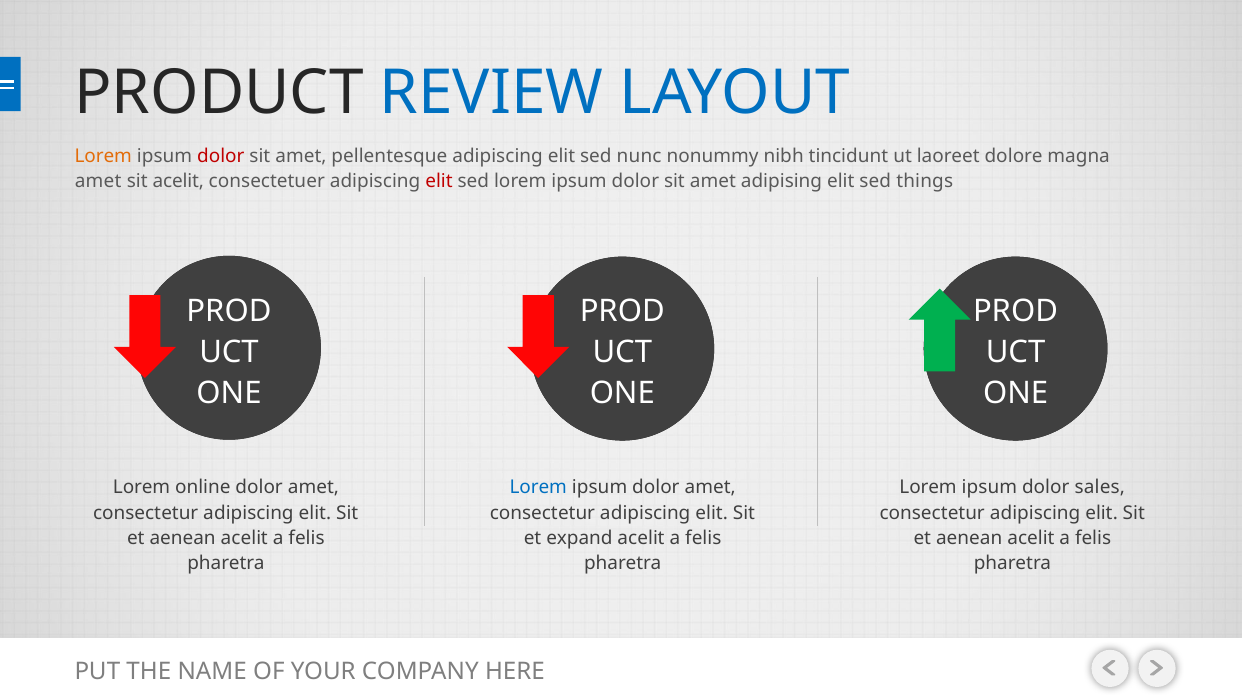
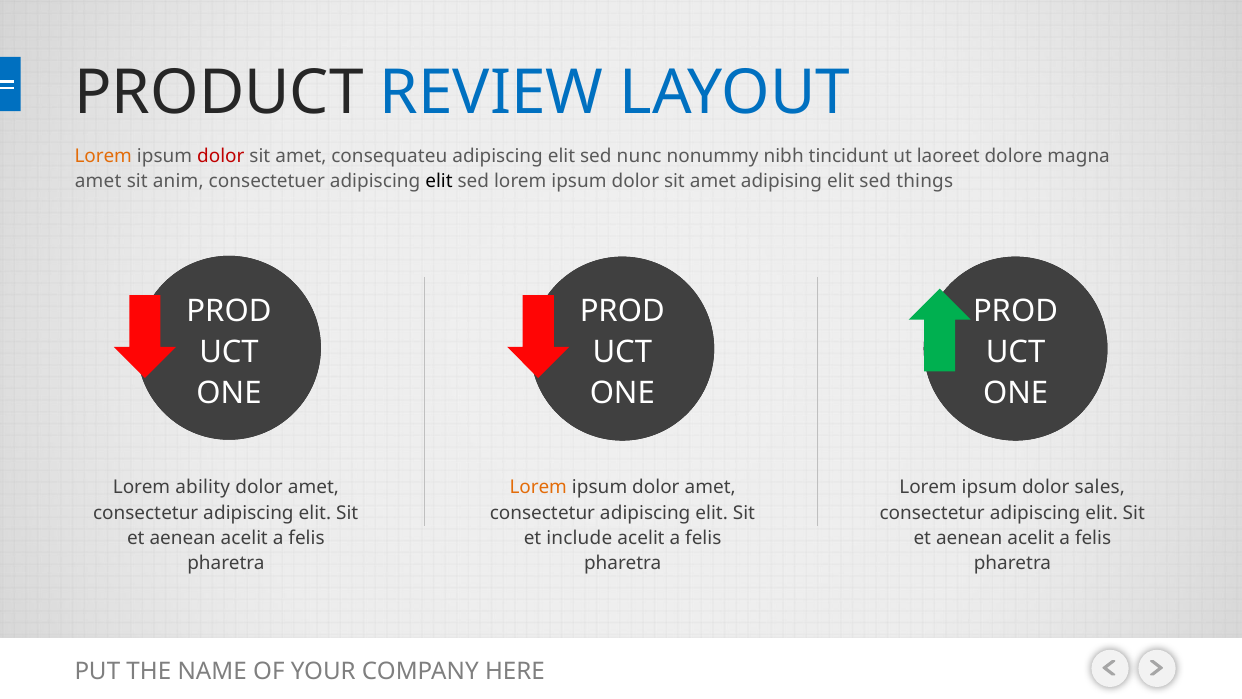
pellentesque: pellentesque -> consequateu
sit acelit: acelit -> anim
elit at (439, 181) colour: red -> black
online: online -> ability
Lorem at (538, 487) colour: blue -> orange
expand: expand -> include
